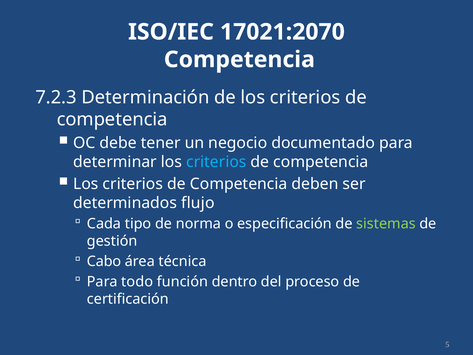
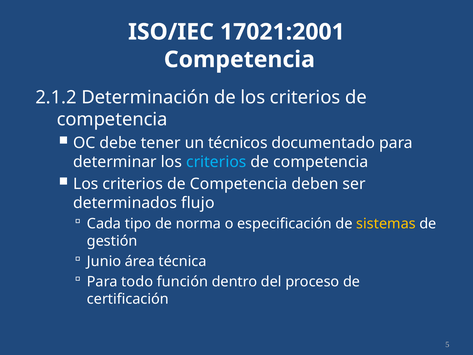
17021:2070: 17021:2070 -> 17021:2001
7.2.3: 7.2.3 -> 2.1.2
negocio: negocio -> técnicos
sistemas colour: light green -> yellow
Cabo: Cabo -> Junio
